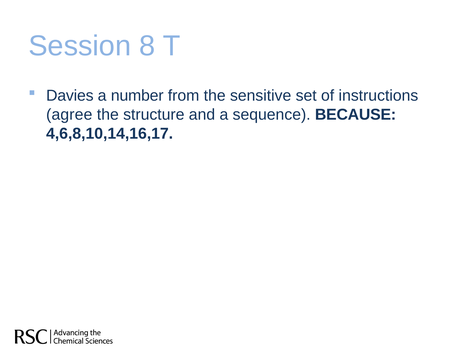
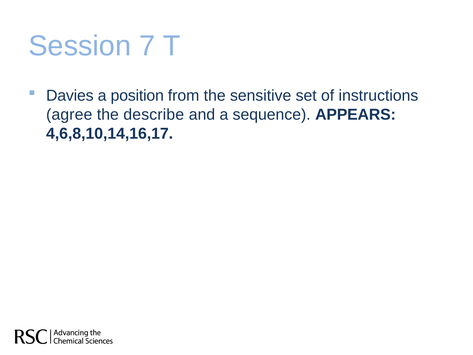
8: 8 -> 7
number: number -> position
structure: structure -> describe
BECAUSE: BECAUSE -> APPEARS
